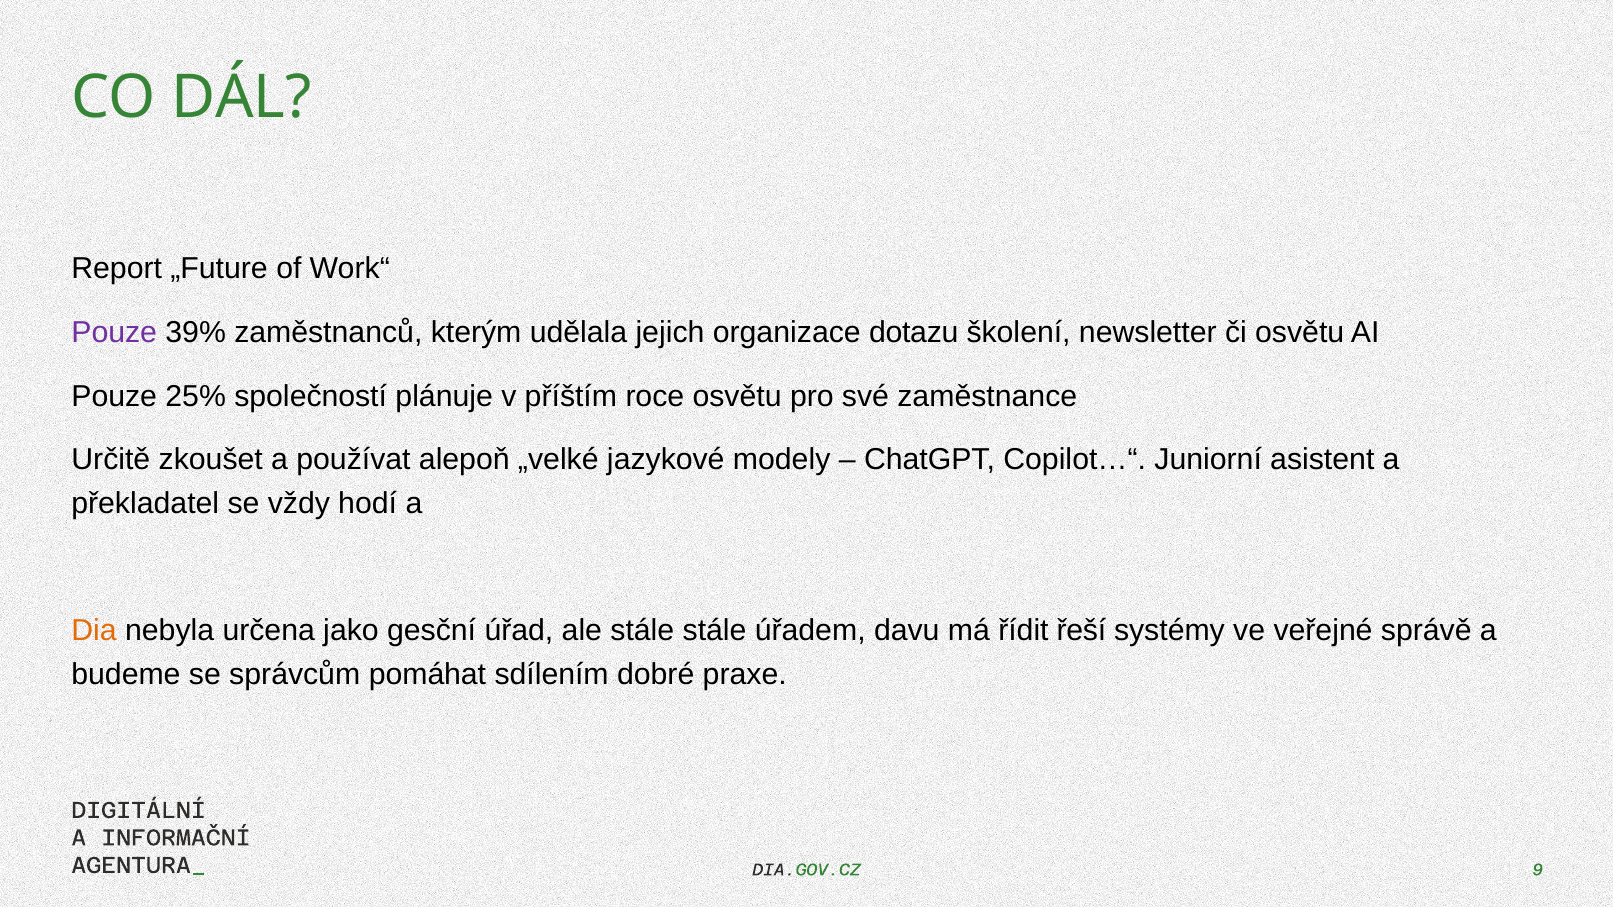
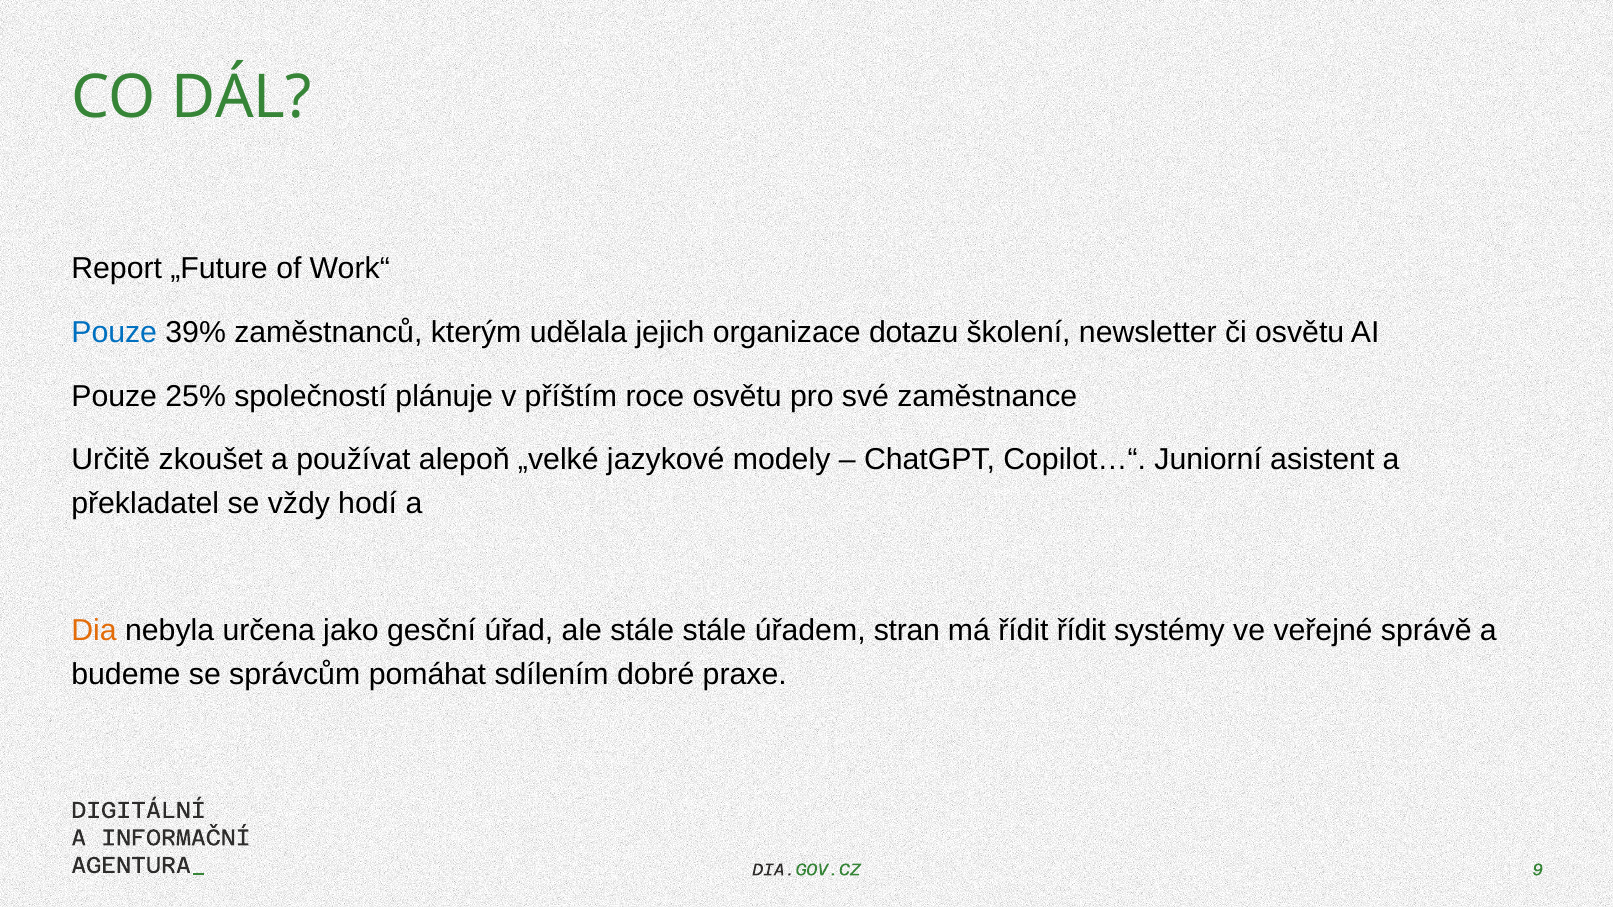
Pouze at (114, 333) colour: purple -> blue
davu: davu -> stran
řídit řeší: řeší -> řídit
